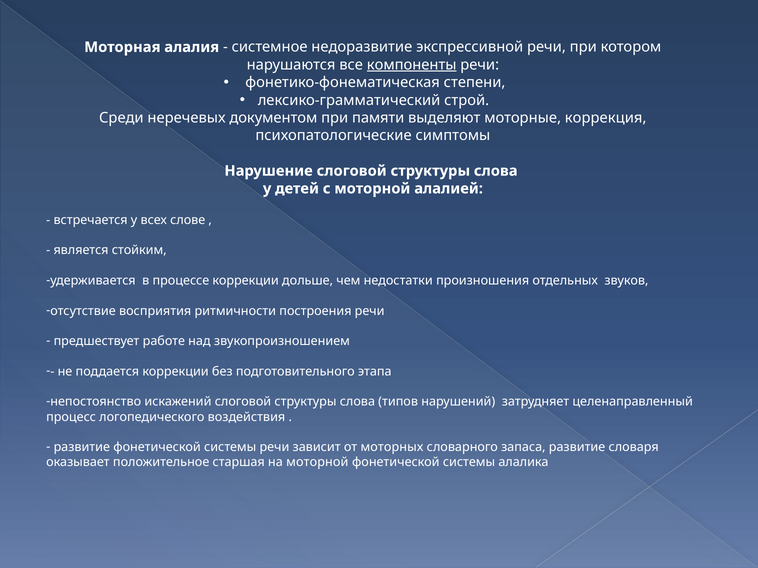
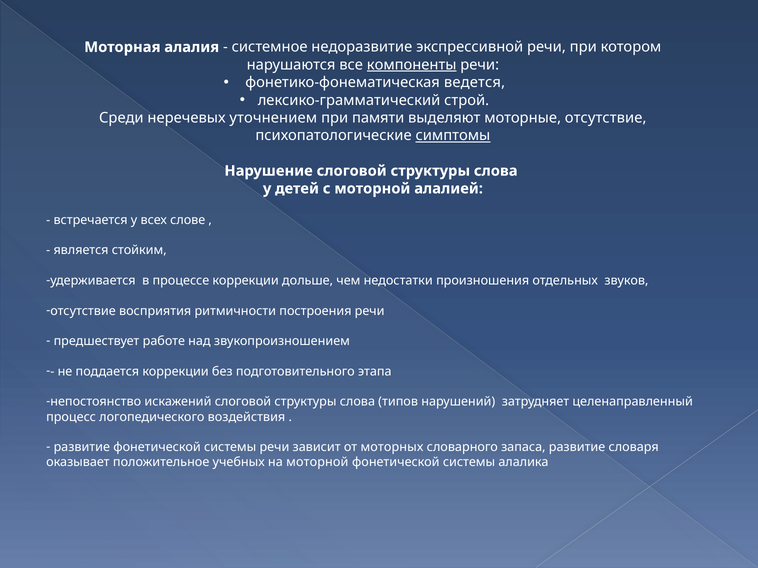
степени: степени -> ведется
документом: документом -> уточнением
моторные коррекция: коррекция -> отсутствие
симптомы underline: none -> present
старшая: старшая -> учебных
